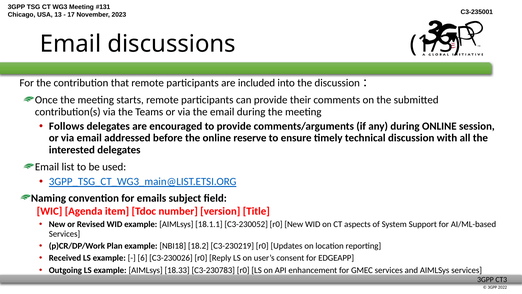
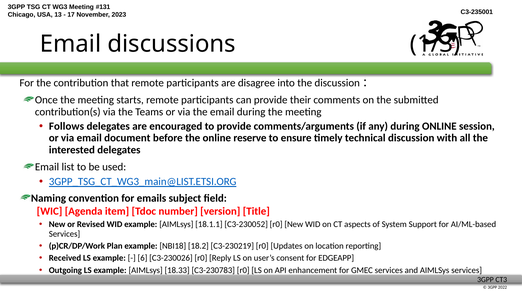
included: included -> disagree
addressed: addressed -> document
